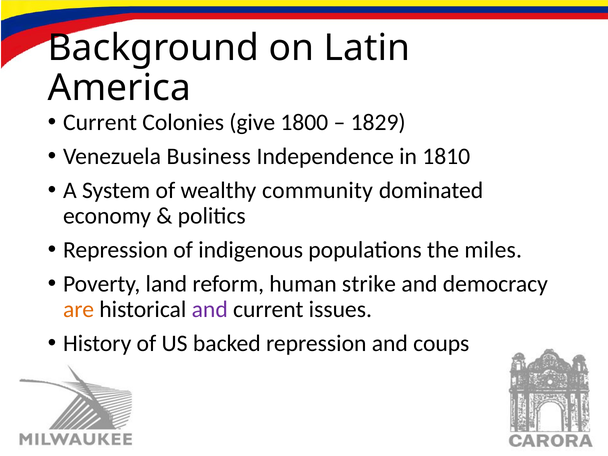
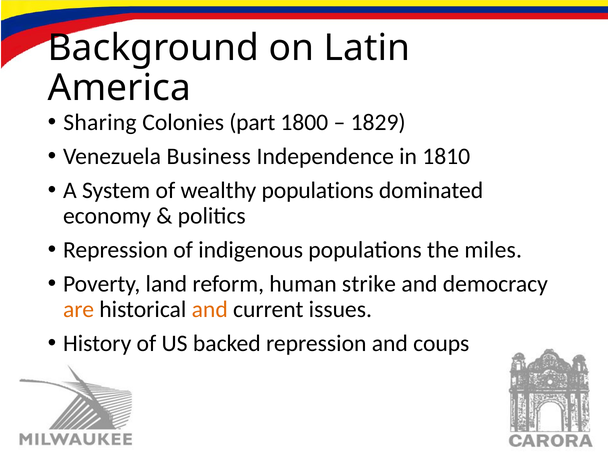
Current at (100, 122): Current -> Sharing
give: give -> part
wealthy community: community -> populations
and at (210, 309) colour: purple -> orange
